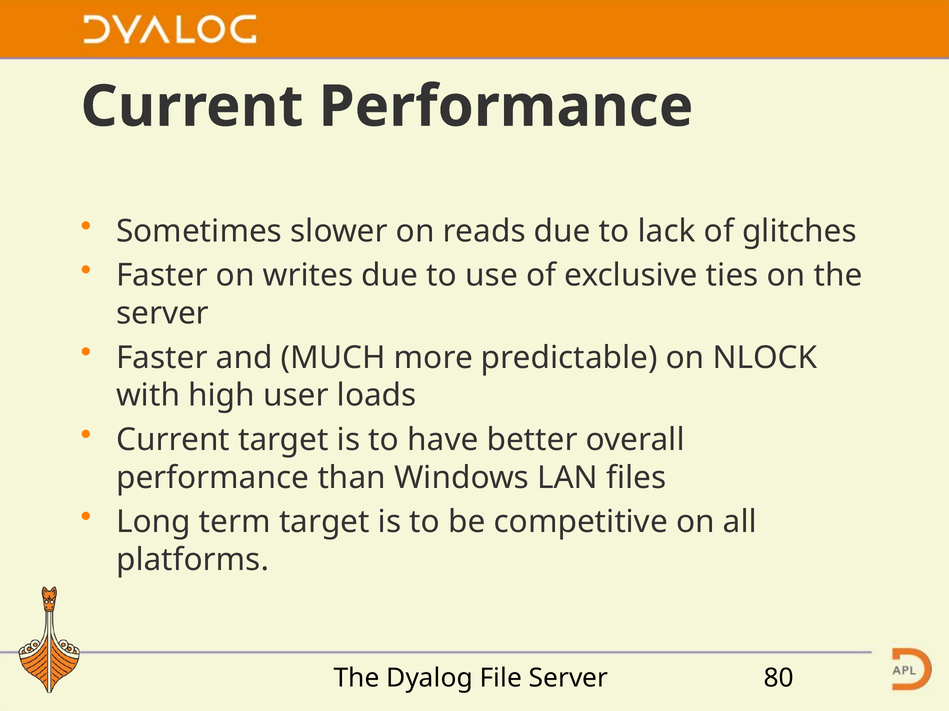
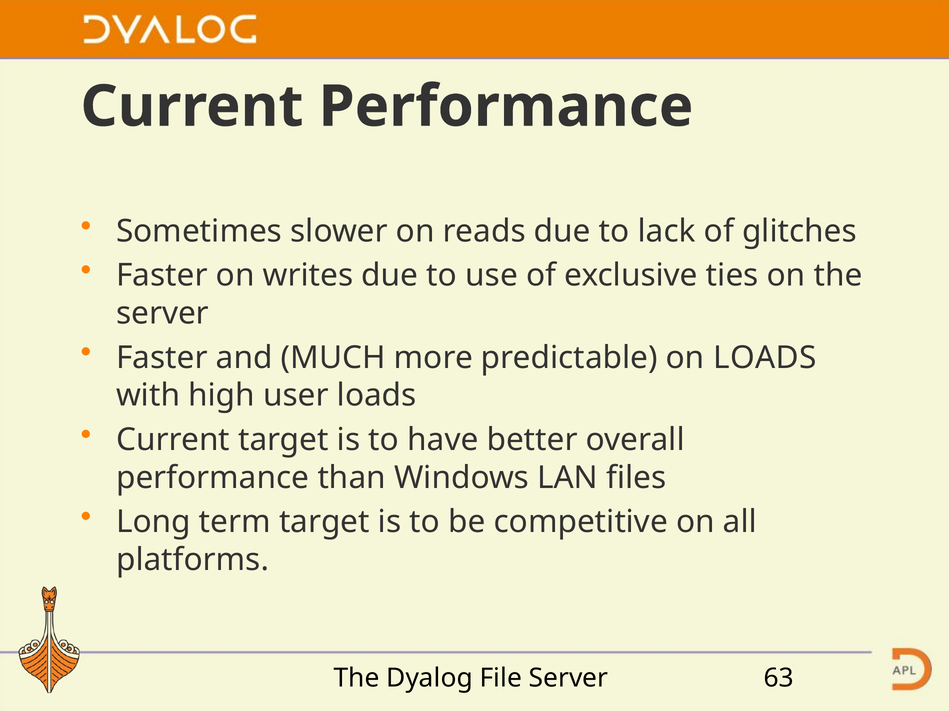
on NLOCK: NLOCK -> LOADS
80: 80 -> 63
